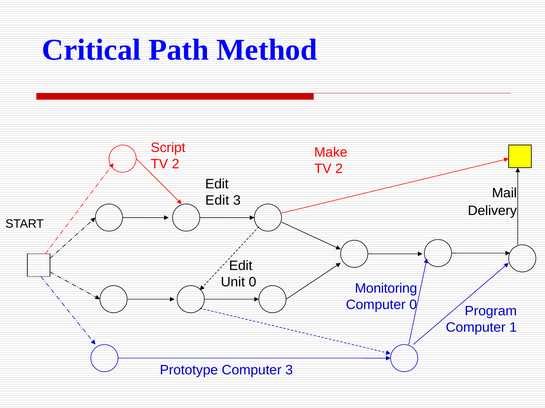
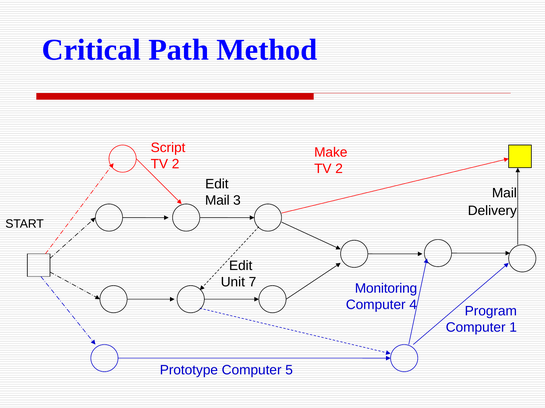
Edit at (217, 201): Edit -> Mail
Unit 0: 0 -> 7
Computer 0: 0 -> 4
Computer 3: 3 -> 5
